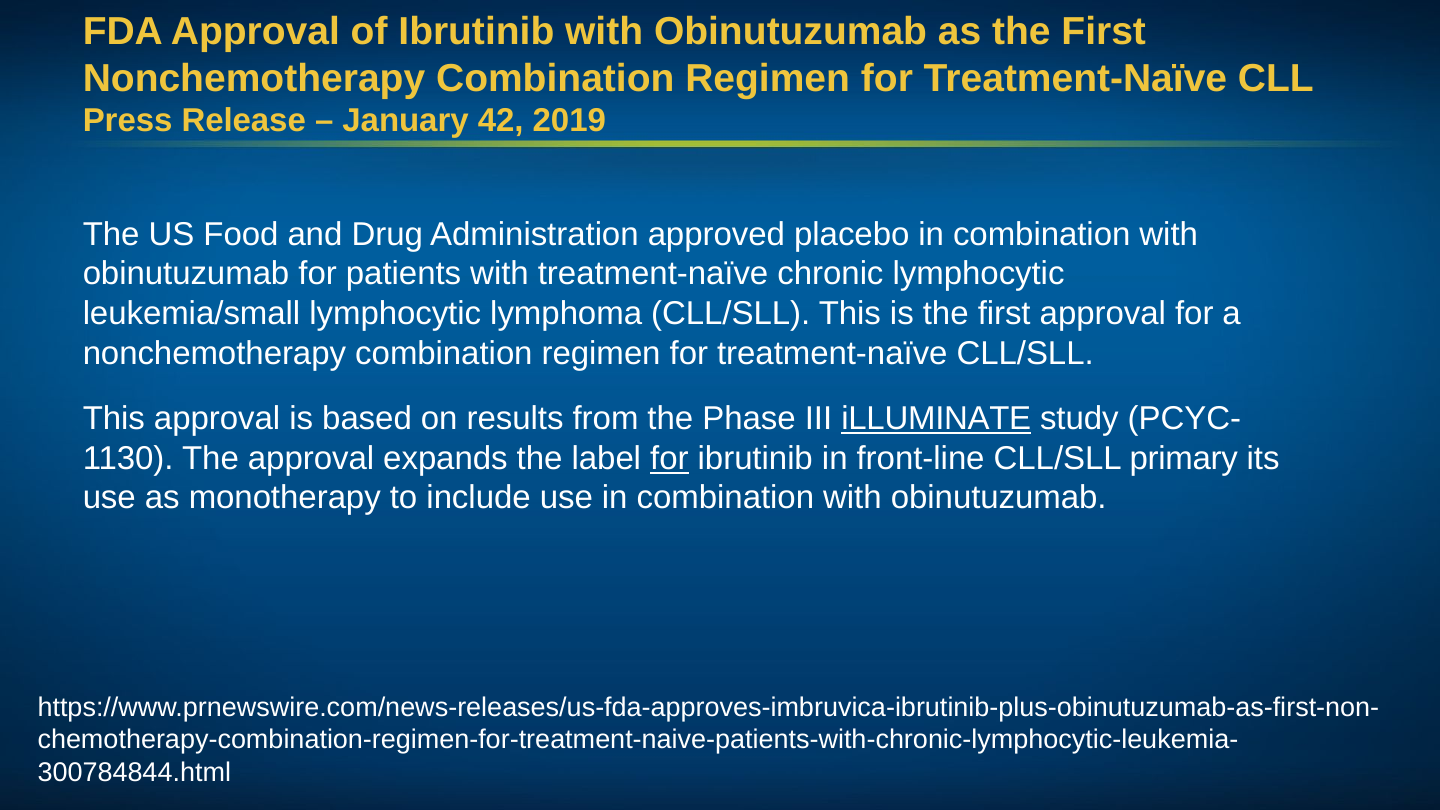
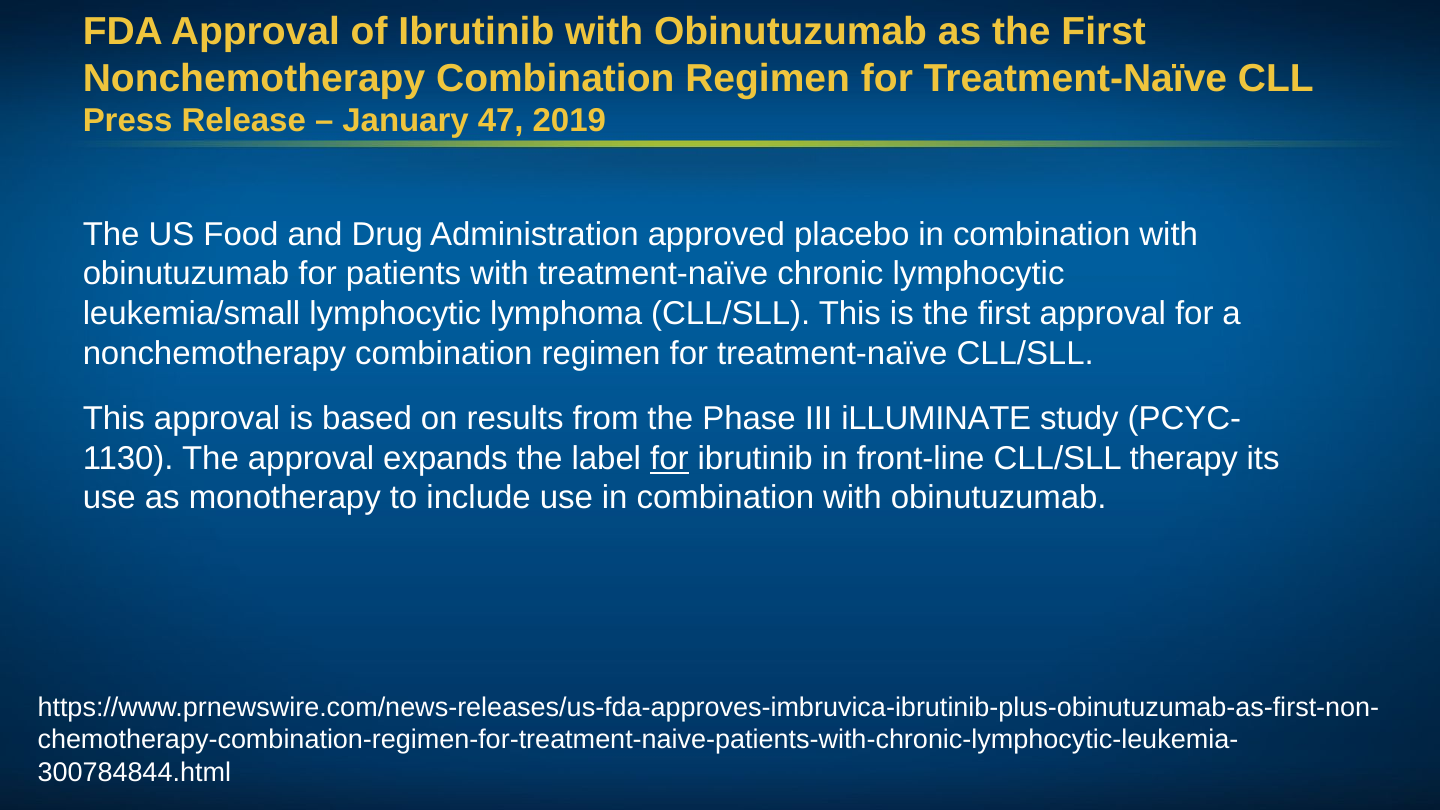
42: 42 -> 47
iLLUMINATE underline: present -> none
primary: primary -> therapy
